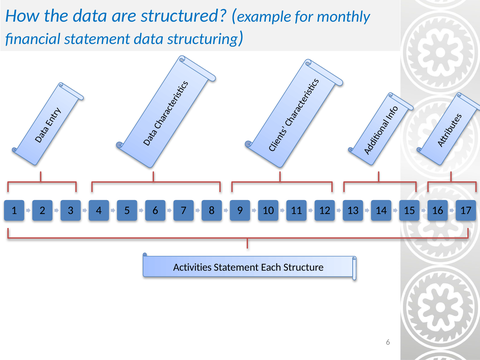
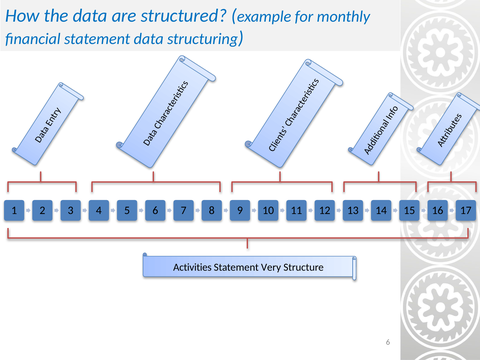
Each: Each -> Very
